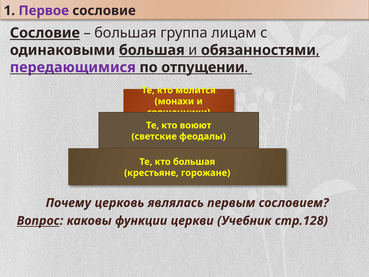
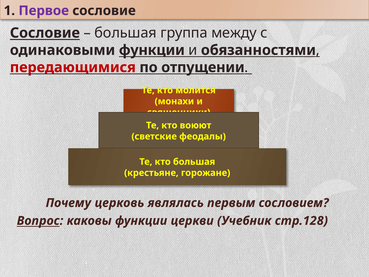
лицам: лицам -> между
одинаковыми большая: большая -> функции
передающимися colour: purple -> red
